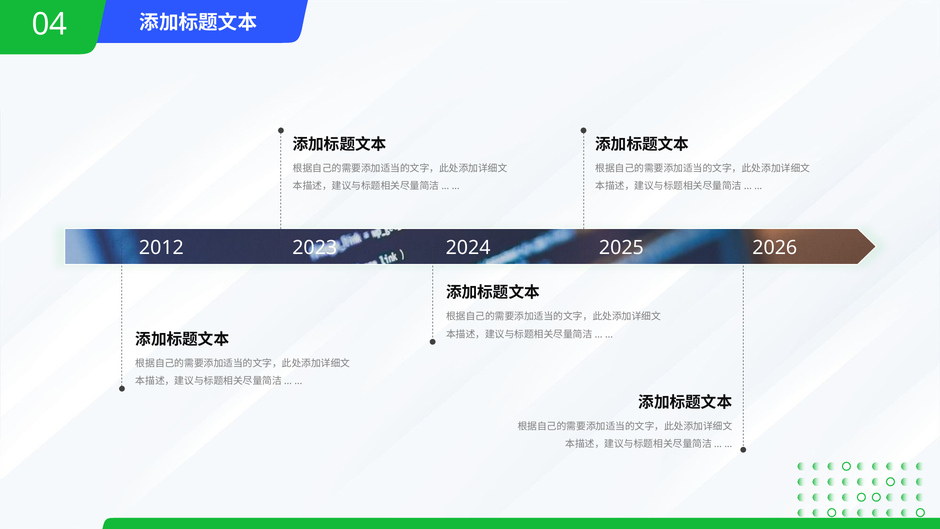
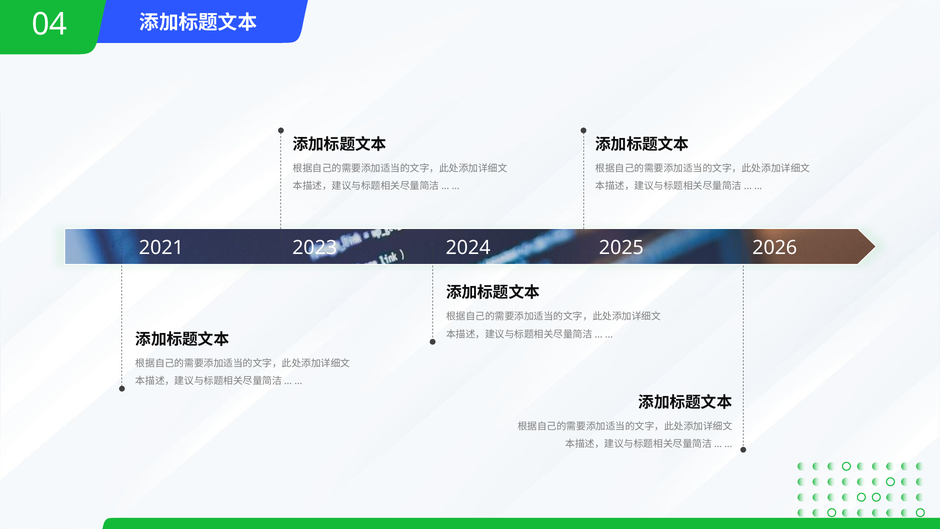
2012: 2012 -> 2021
